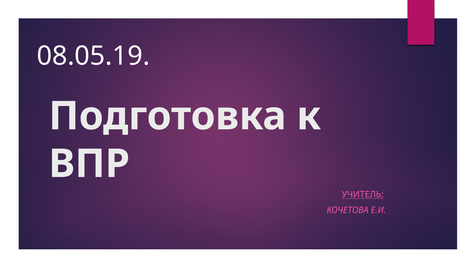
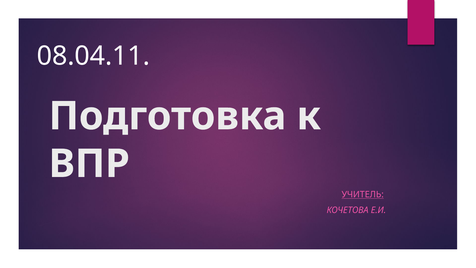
08.05.19: 08.05.19 -> 08.04.11
